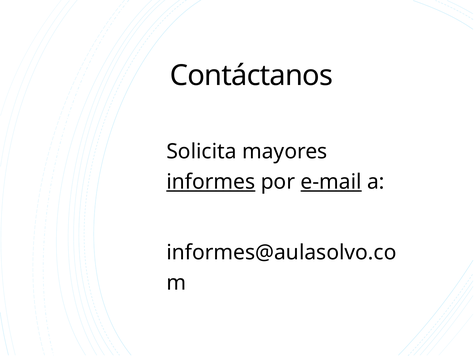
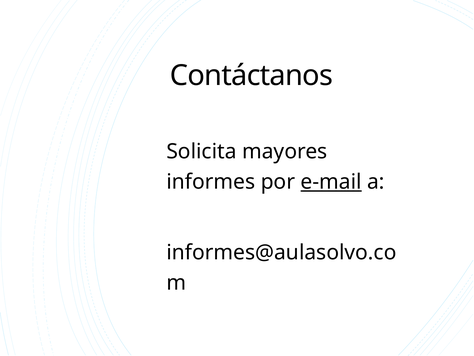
informes underline: present -> none
